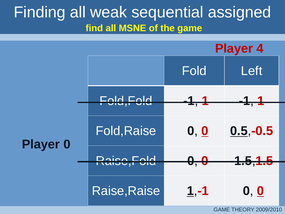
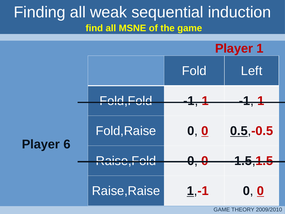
assigned: assigned -> induction
Player 4: 4 -> 1
Player 0: 0 -> 6
